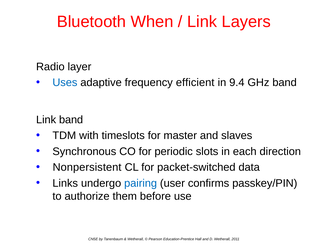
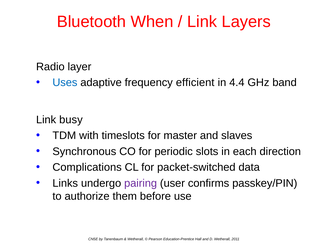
9.4: 9.4 -> 4.4
Link band: band -> busy
Nonpersistent: Nonpersistent -> Complications
pairing colour: blue -> purple
